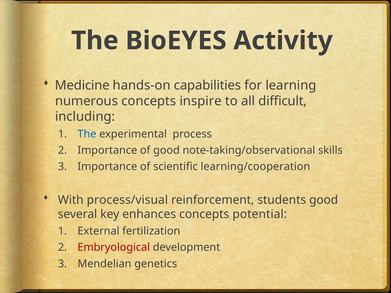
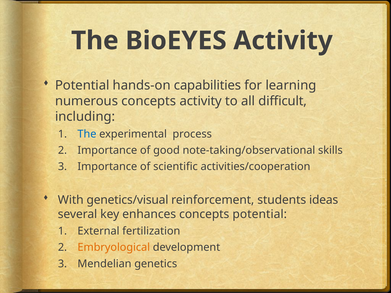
Medicine at (82, 85): Medicine -> Potential
concepts inspire: inspire -> activity
learning/cooperation: learning/cooperation -> activities/cooperation
process/visual: process/visual -> genetics/visual
students good: good -> ideas
Embryological colour: red -> orange
